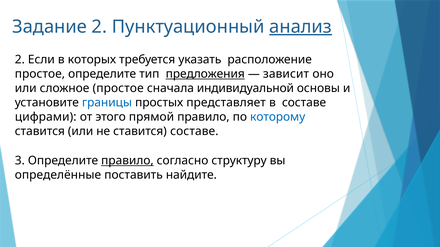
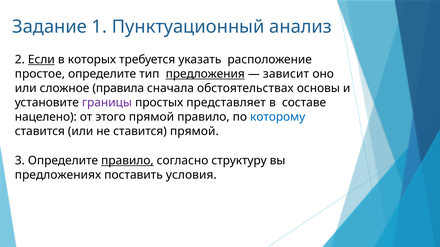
Задание 2: 2 -> 1
анализ underline: present -> none
Если underline: none -> present
сложное простое: простое -> правила
индивидуальной: индивидуальной -> обстоятельствах
границы colour: blue -> purple
цифрами: цифрами -> нацелено
ставится составе: составе -> прямой
определённые: определённые -> предложениях
найдите: найдите -> условия
